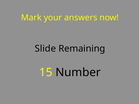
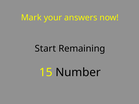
Slide: Slide -> Start
